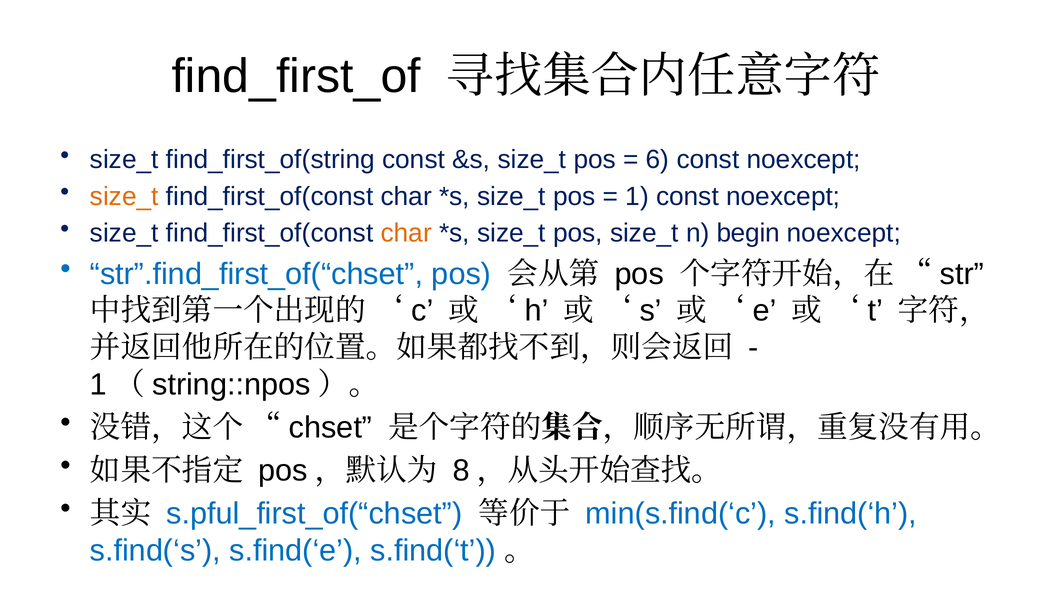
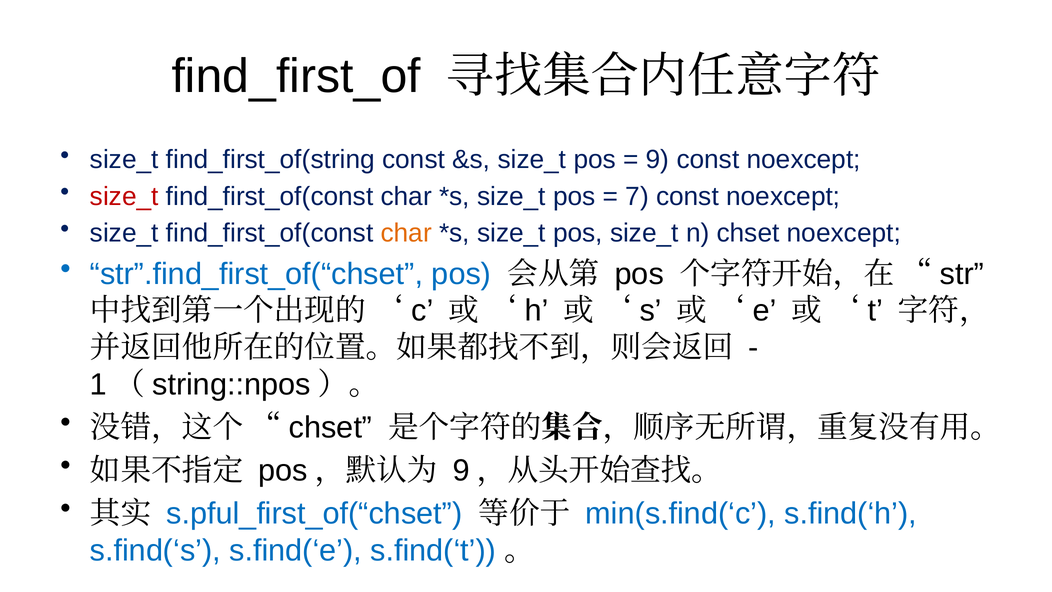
6 at (658, 160): 6 -> 9
size_t at (124, 196) colour: orange -> red
1 at (637, 196): 1 -> 7
n begin: begin -> chset
8 at (461, 470): 8 -> 9
